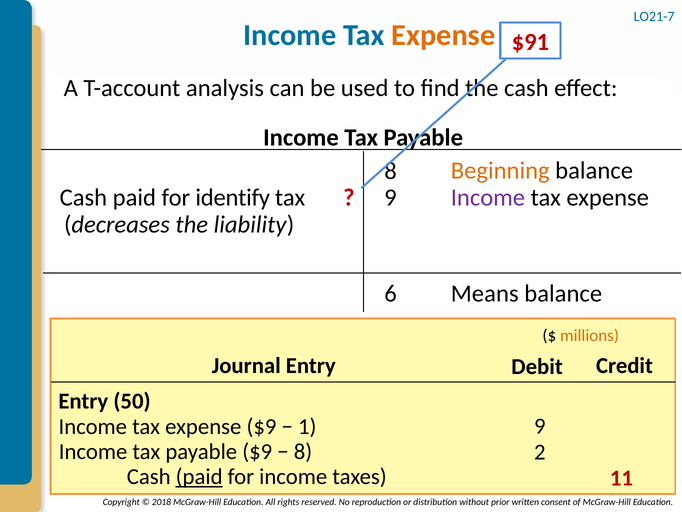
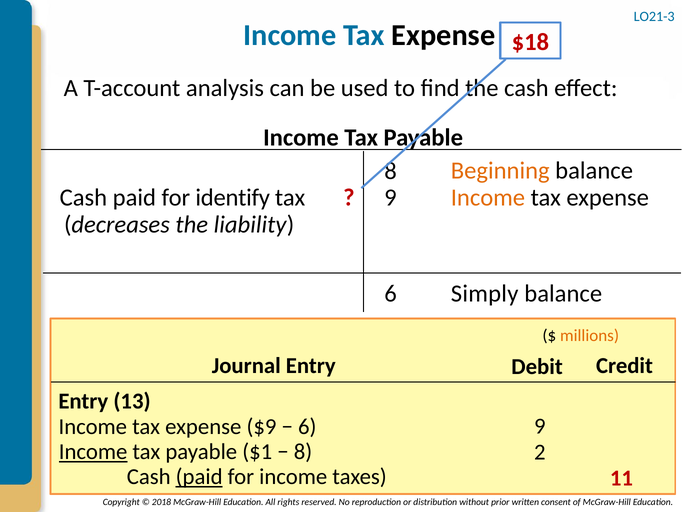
LO21-7: LO21-7 -> LO21-3
Expense at (443, 35) colour: orange -> black
$91: $91 -> $18
Income at (488, 197) colour: purple -> orange
Means: Means -> Simply
50: 50 -> 13
1 at (307, 426): 1 -> 6
Income at (93, 452) underline: none -> present
payable $9: $9 -> $1
